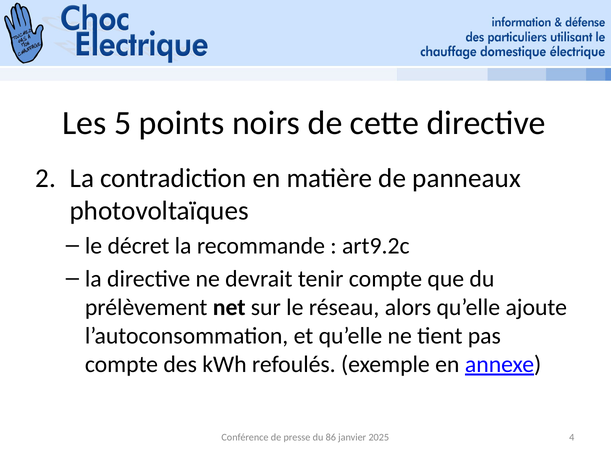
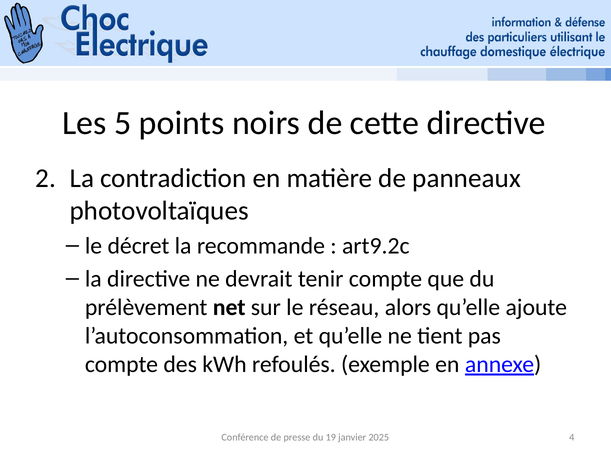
86: 86 -> 19
